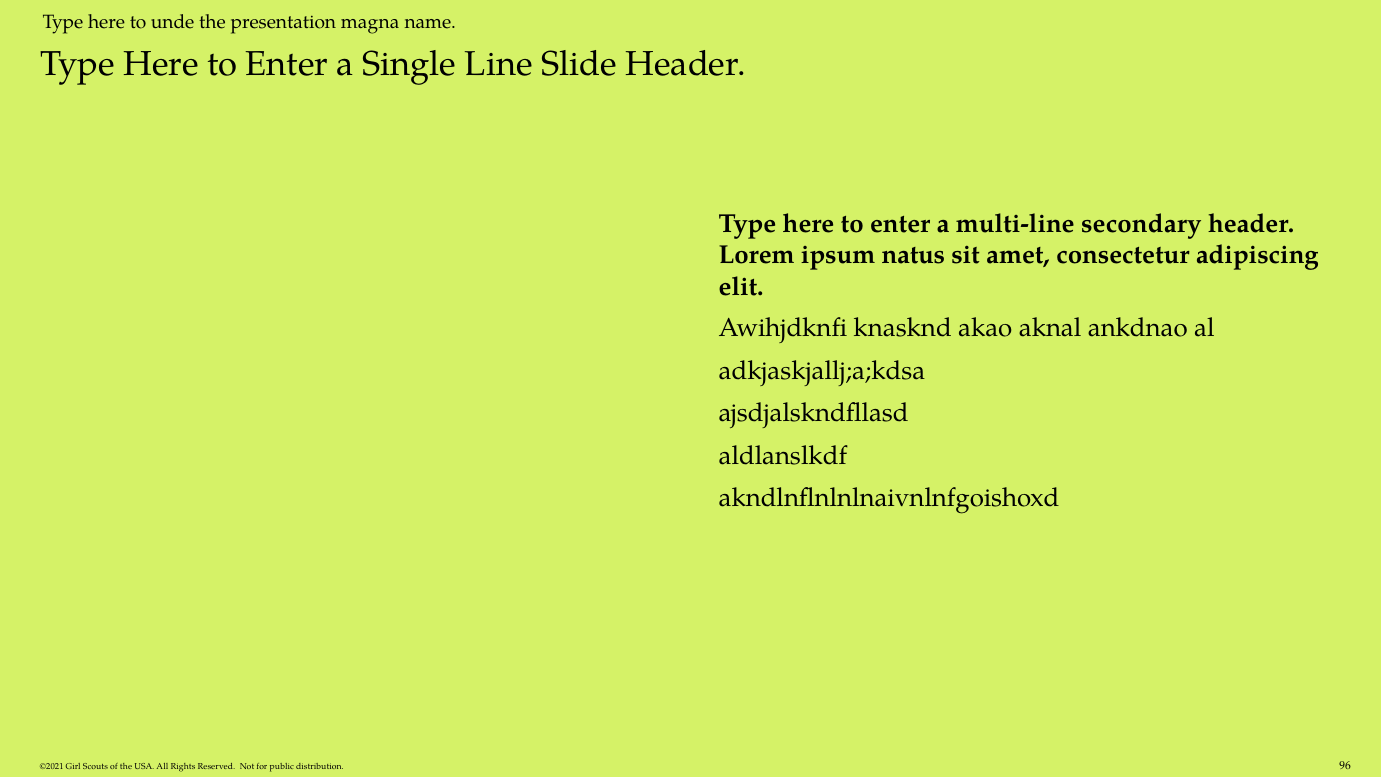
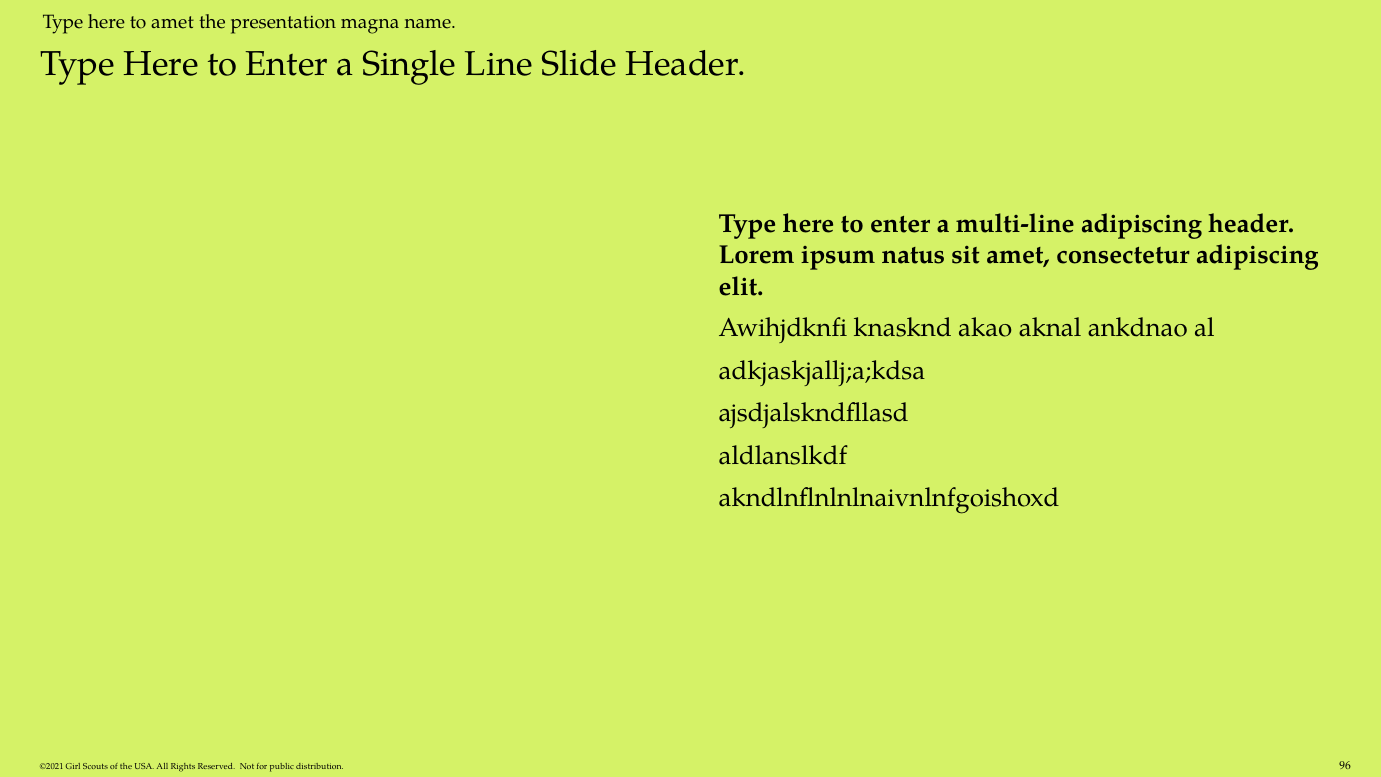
to unde: unde -> amet
multi-line secondary: secondary -> adipiscing
